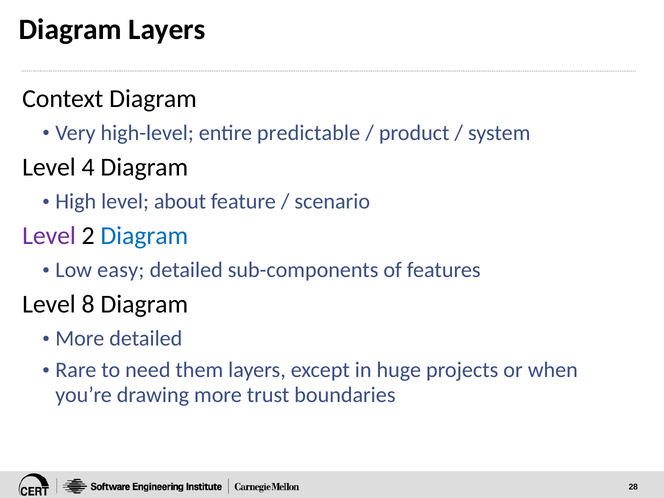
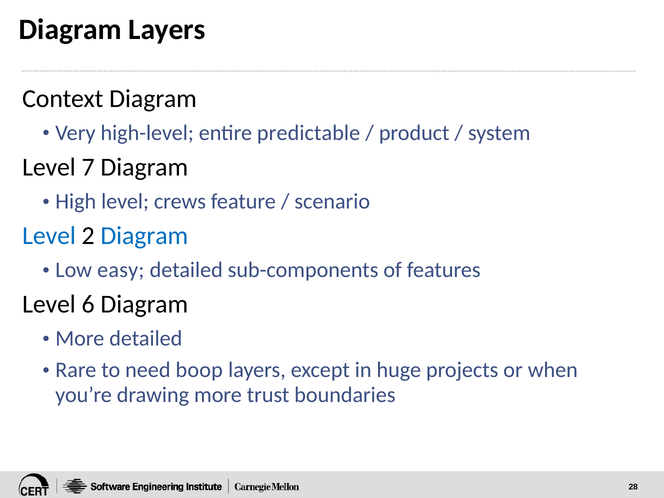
4: 4 -> 7
about: about -> crews
Level at (49, 236) colour: purple -> blue
8: 8 -> 6
them: them -> boop
